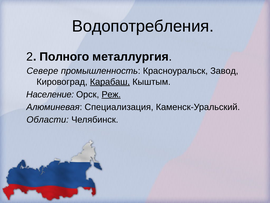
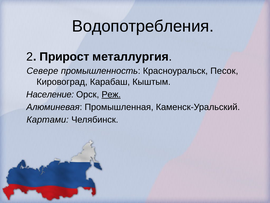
Полного: Полного -> Прирост
Завод: Завод -> Песок
Карабаш underline: present -> none
Специализация: Специализация -> Промышленная
Области: Области -> Картами
